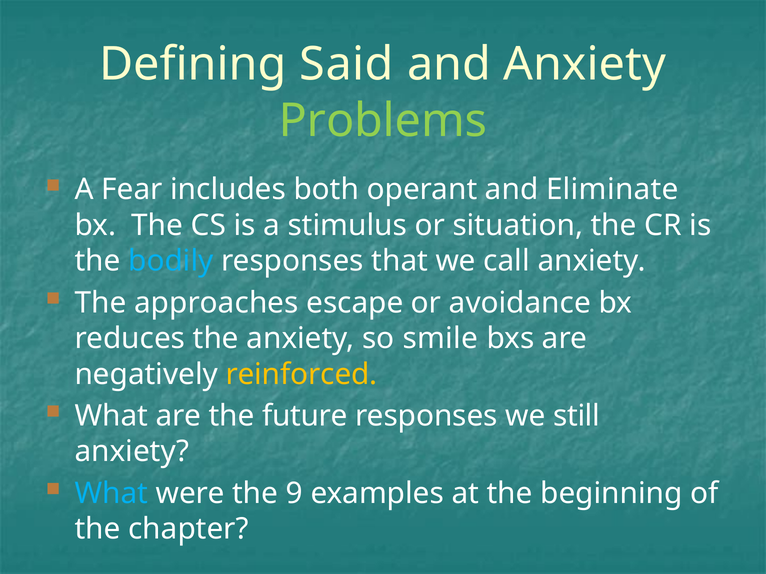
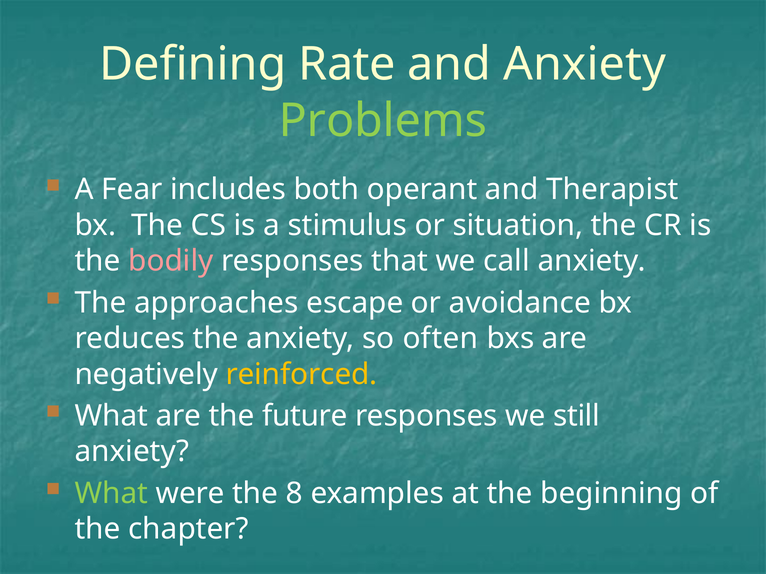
Said: Said -> Rate
Eliminate: Eliminate -> Therapist
bodily colour: light blue -> pink
smile: smile -> often
What at (111, 494) colour: light blue -> light green
9: 9 -> 8
